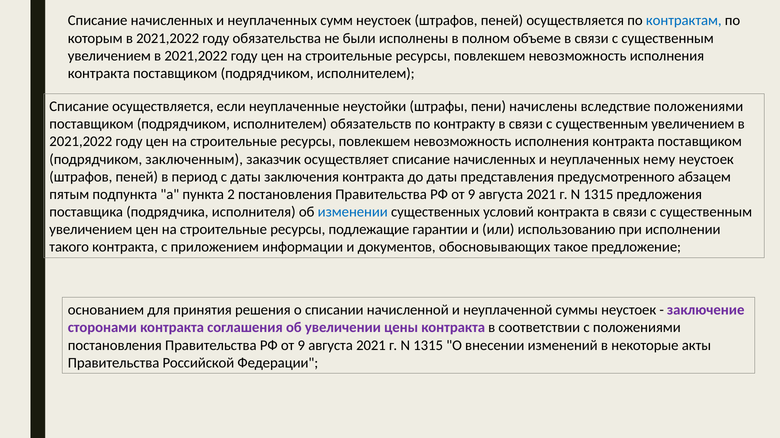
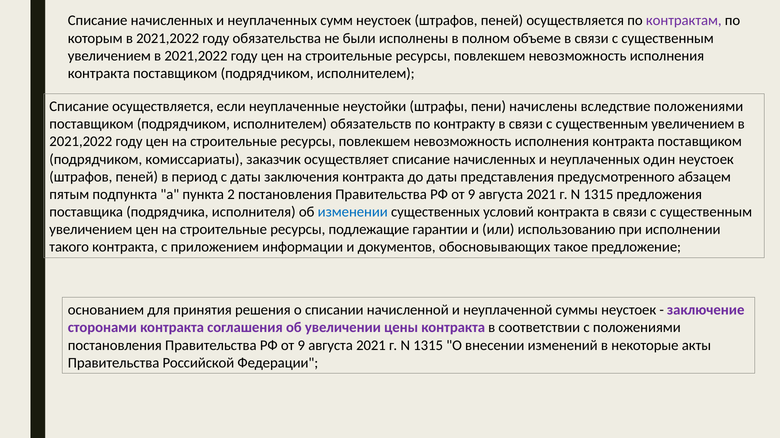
контрактам colour: blue -> purple
заключенным: заключенным -> комиссариаты
нему: нему -> один
